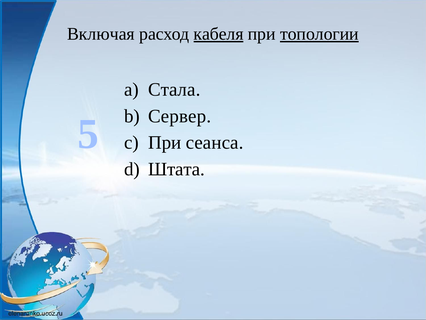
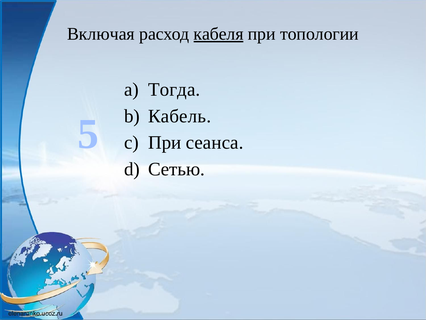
топологии underline: present -> none
Стала: Стала -> Тогда
Сервер: Сервер -> Кабель
Штата: Штата -> Сетью
